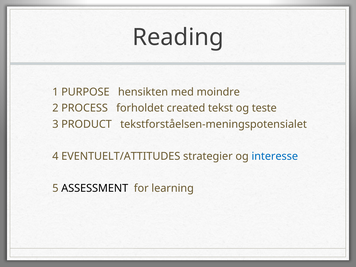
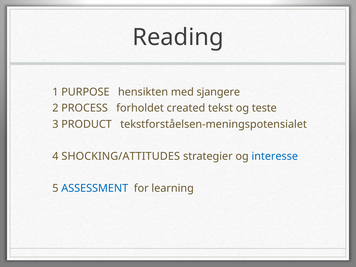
moindre: moindre -> sjangere
EVENTUELT/ATTITUDES: EVENTUELT/ATTITUDES -> SHOCKING/ATTITUDES
ASSESSMENT colour: black -> blue
